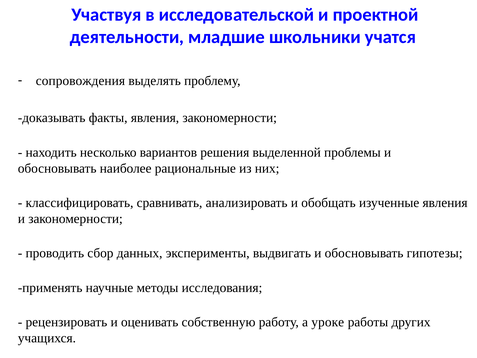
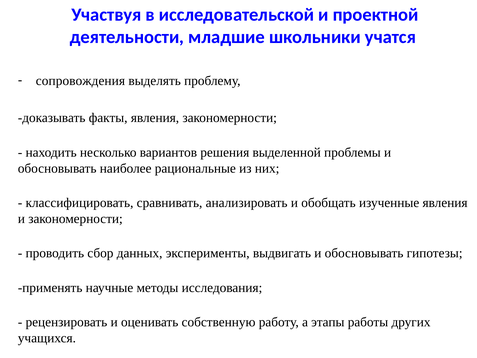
уроке: уроке -> этапы
